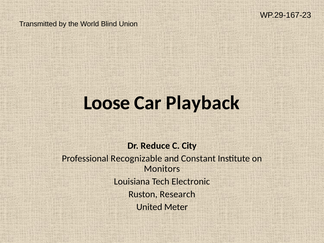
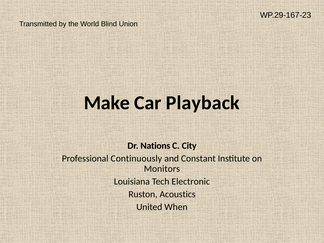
Loose: Loose -> Make
Reduce: Reduce -> Nations
Recognizable: Recognizable -> Continuously
Research: Research -> Acoustics
Meter: Meter -> When
